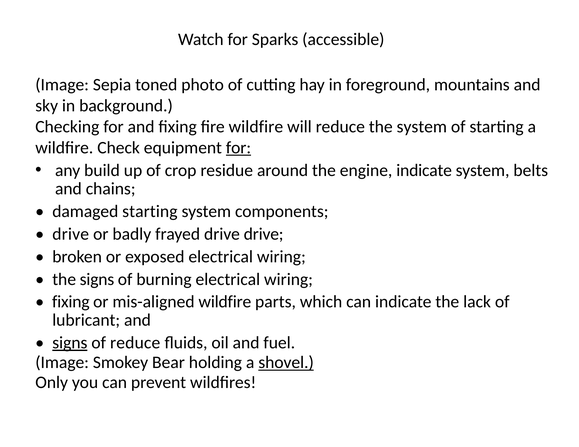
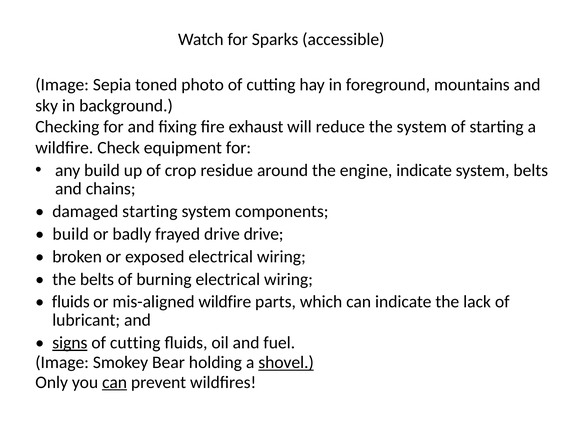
fire wildfire: wildfire -> exhaust
for at (238, 148) underline: present -> none
drive at (71, 234): drive -> build
the signs: signs -> belts
fixing at (71, 302): fixing -> fluids
reduce at (135, 343): reduce -> cutting
can at (115, 383) underline: none -> present
